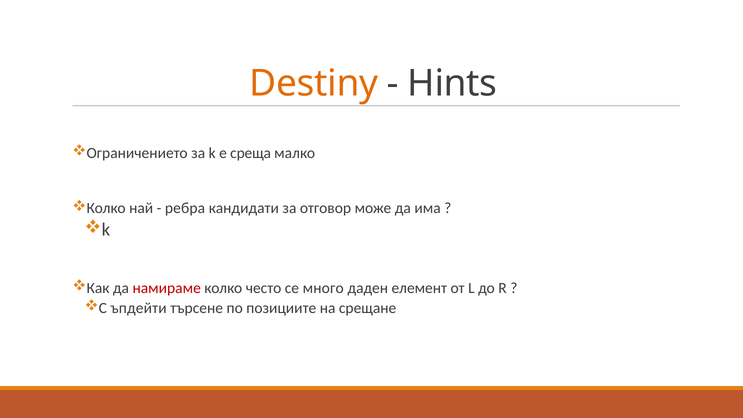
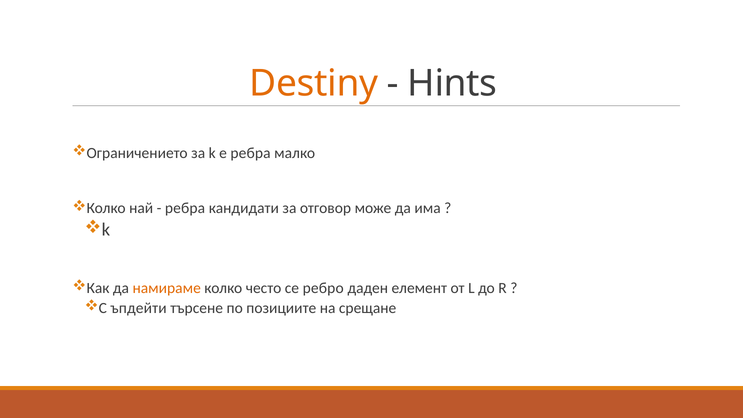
е среща: среща -> ребра
намираме colour: red -> orange
много: много -> ребро
